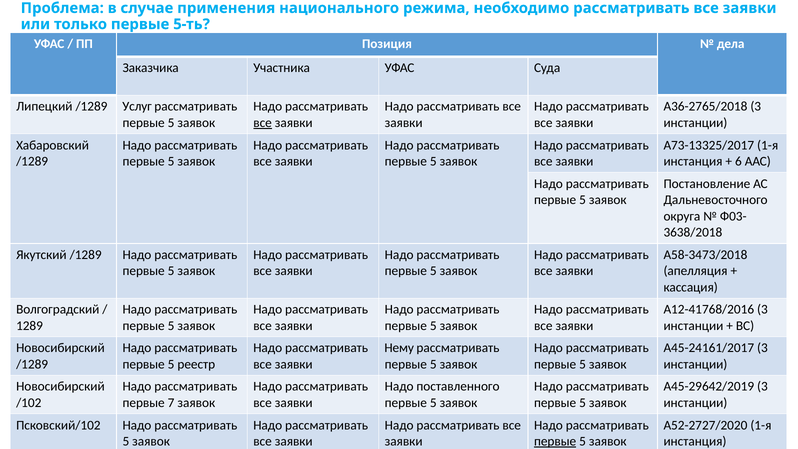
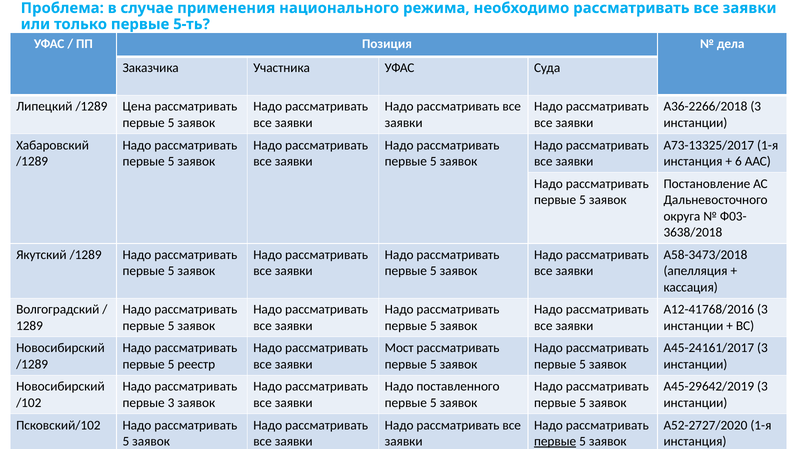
Услуг: Услуг -> Цена
А36-2765/2018: А36-2765/2018 -> А36-2266/2018
все at (263, 123) underline: present -> none
Нему: Нему -> Мост
первые 7: 7 -> 3
